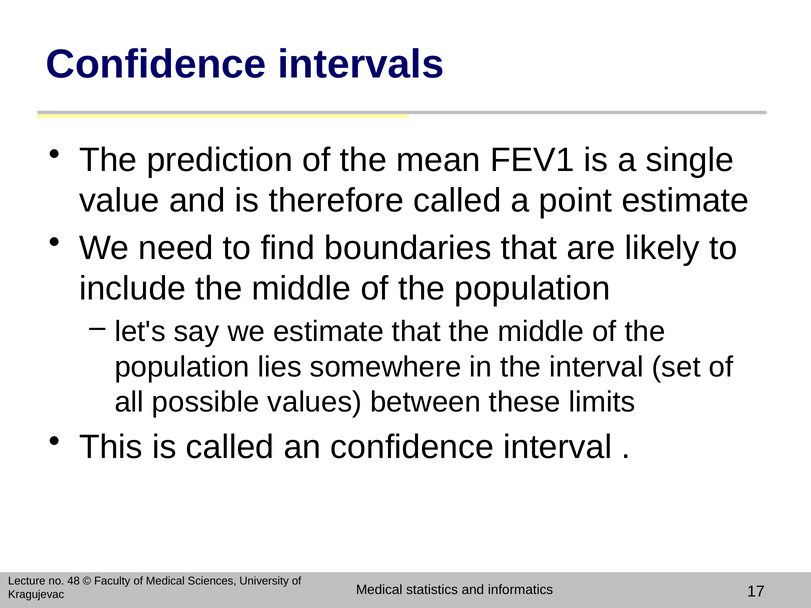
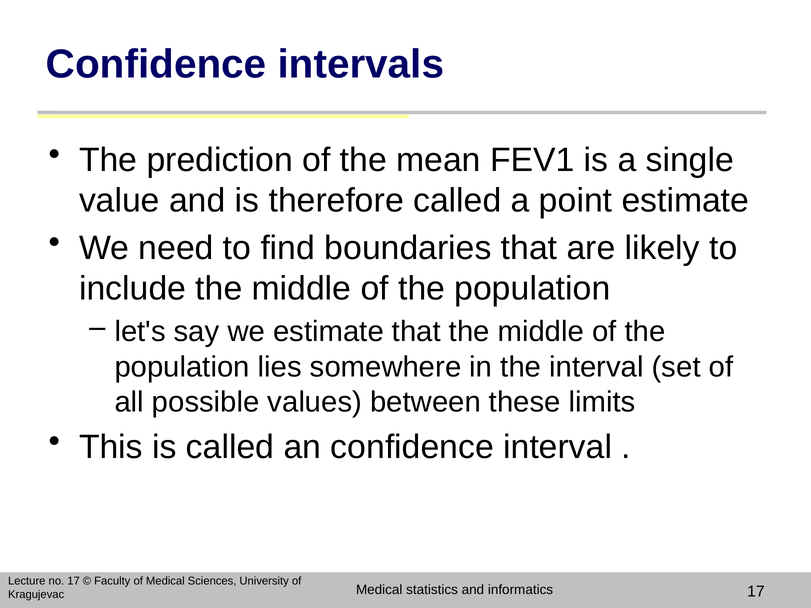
no 48: 48 -> 17
